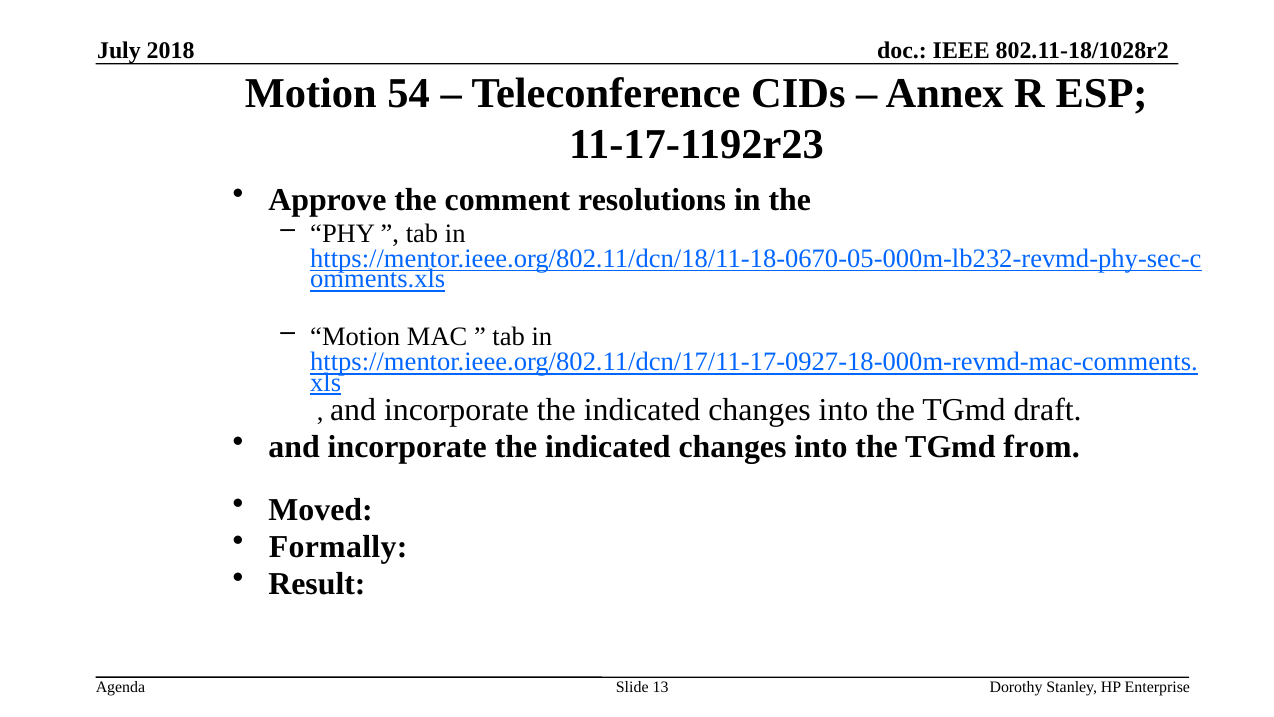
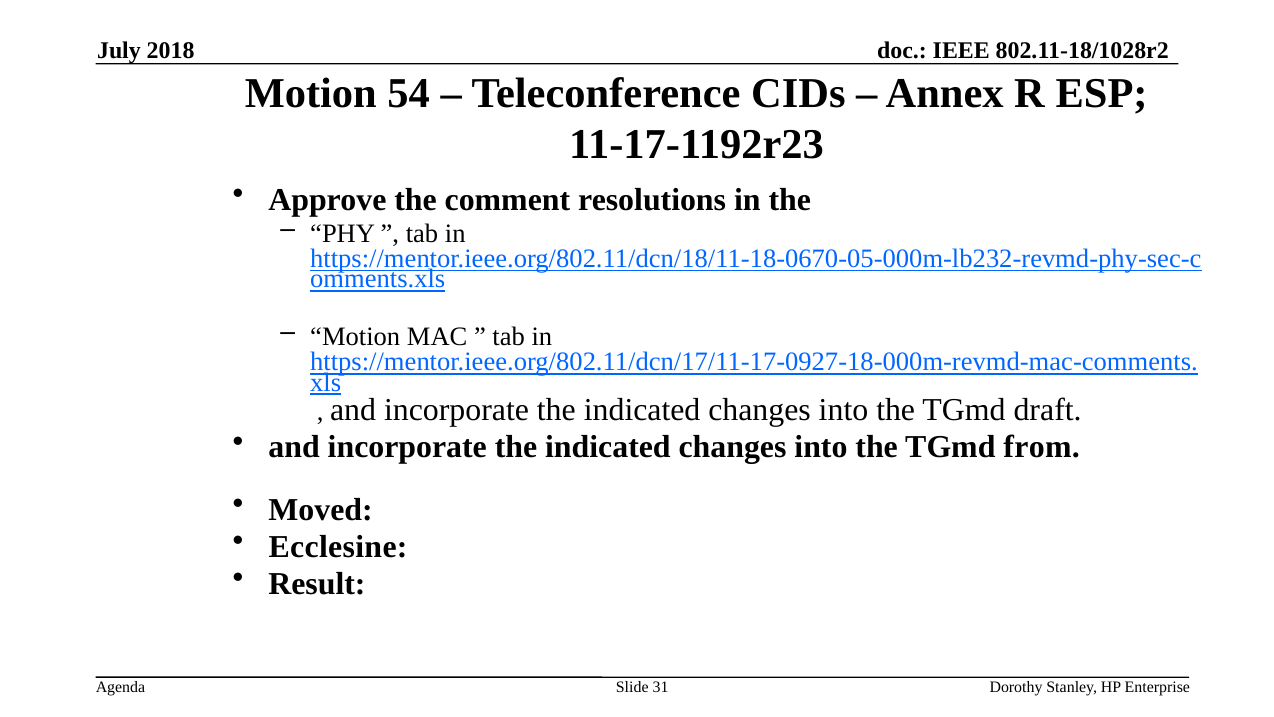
Formally: Formally -> Ecclesine
13: 13 -> 31
